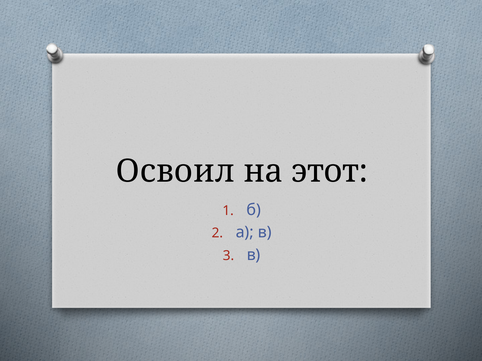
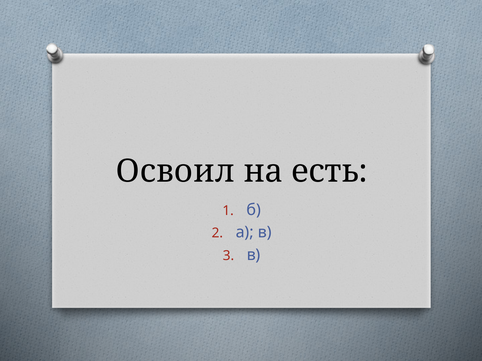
этот: этот -> есть
